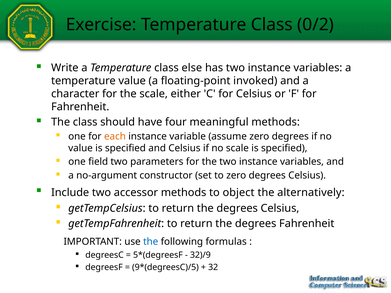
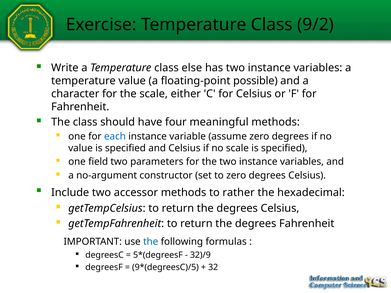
0/2: 0/2 -> 9/2
invoked: invoked -> possible
each colour: orange -> blue
object: object -> rather
alternatively: alternatively -> hexadecimal
